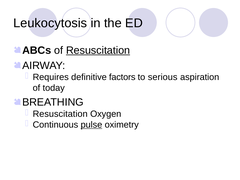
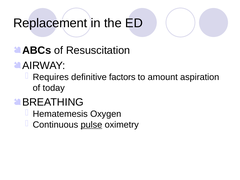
Leukocytosis: Leukocytosis -> Replacement
Resuscitation at (98, 50) underline: present -> none
serious: serious -> amount
Resuscitation at (60, 114): Resuscitation -> Hematemesis
